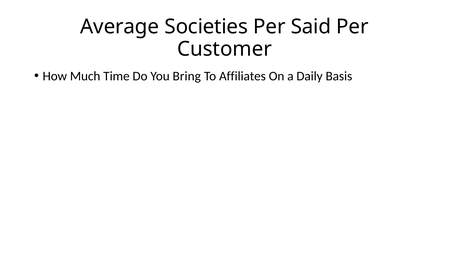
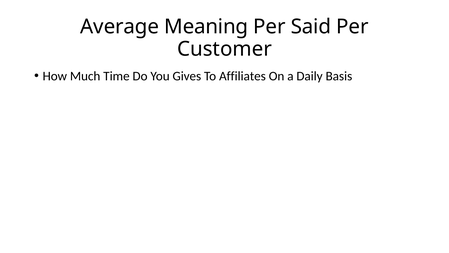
Societies: Societies -> Meaning
Bring: Bring -> Gives
